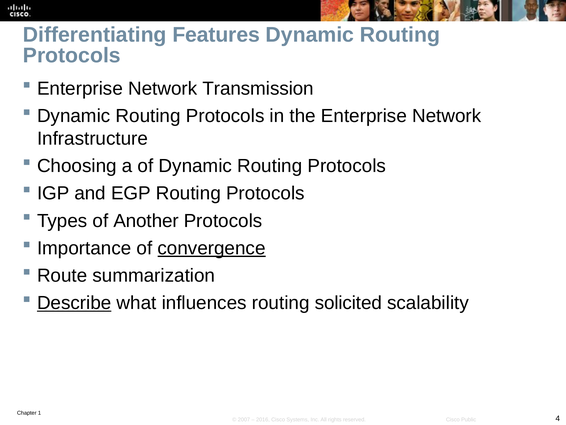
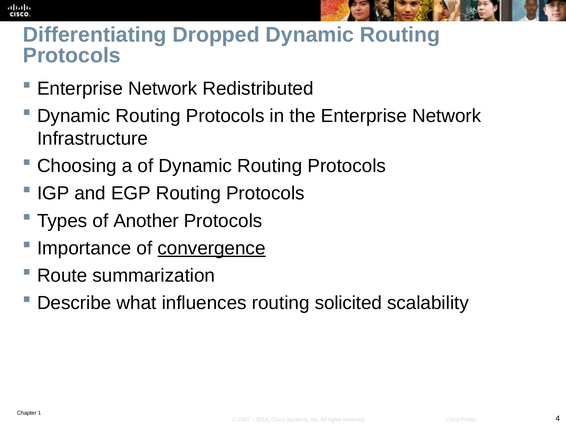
Features: Features -> Dropped
Transmission: Transmission -> Redistributed
Describe underline: present -> none
